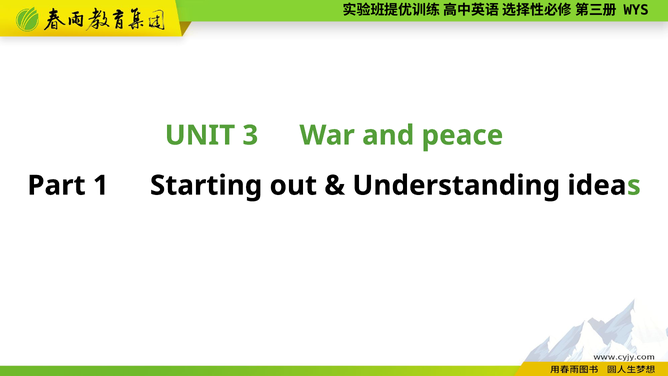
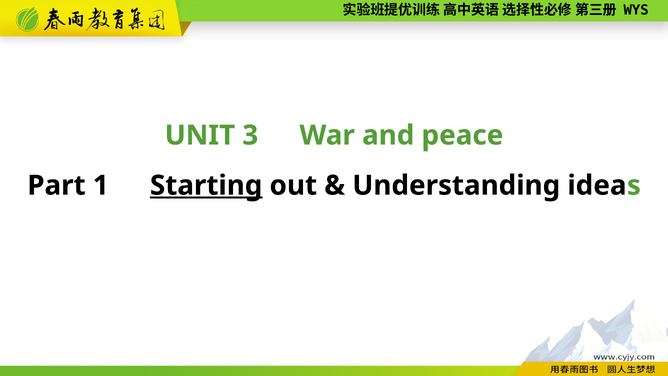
Starting underline: none -> present
